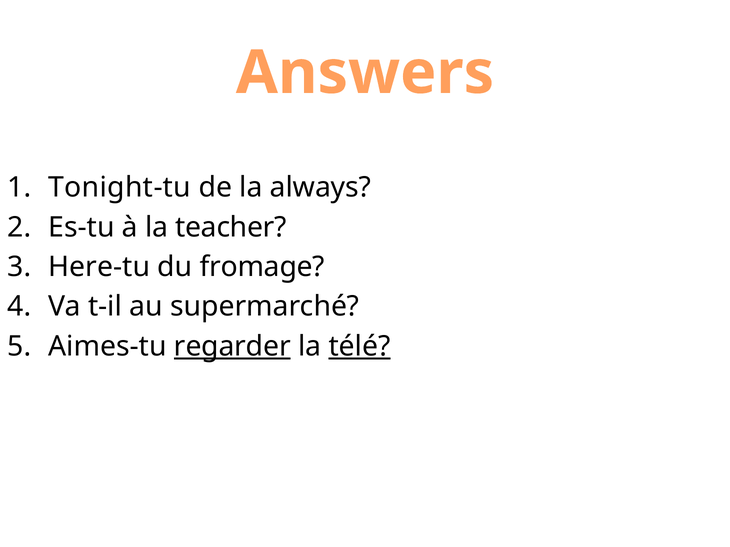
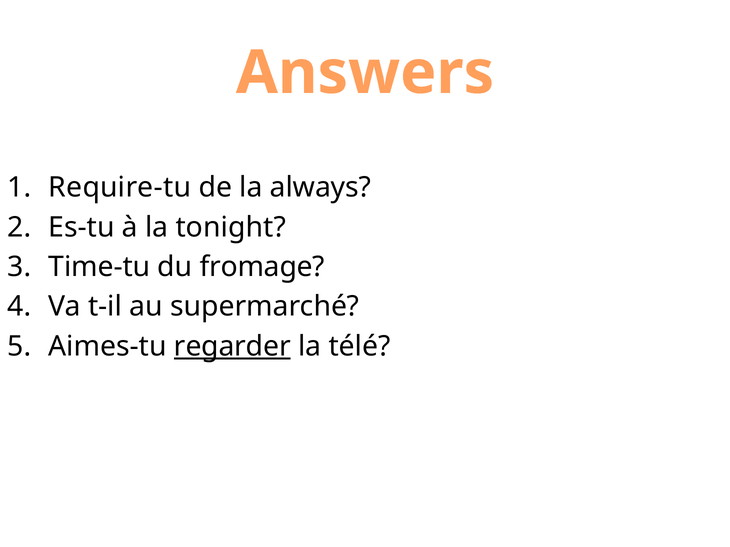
Tonight-tu: Tonight-tu -> Require-tu
teacher: teacher -> tonight
Here-tu: Here-tu -> Time-tu
télé underline: present -> none
